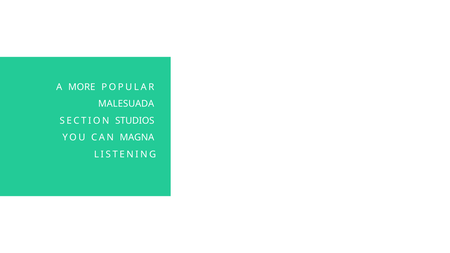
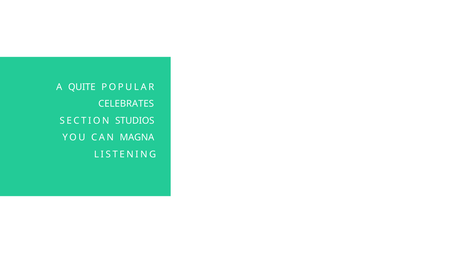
MORE: MORE -> QUITE
MALESUADA: MALESUADA -> CELEBRATES
